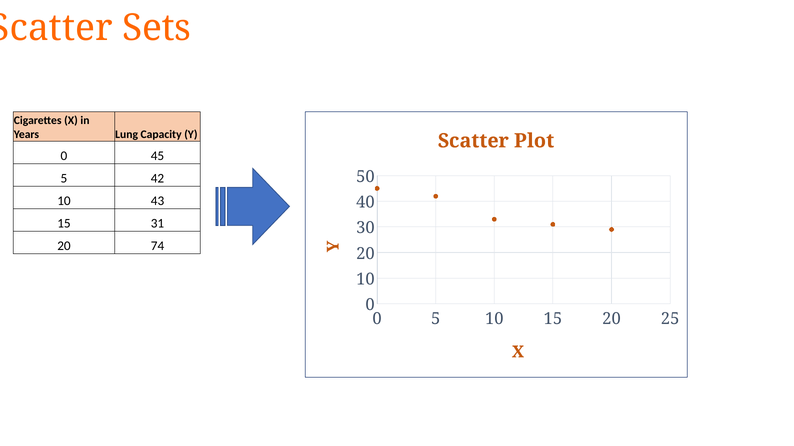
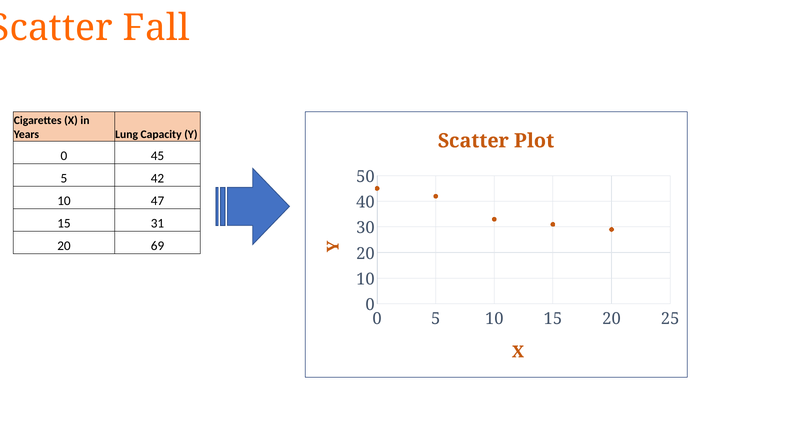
Sets: Sets -> Fall
43: 43 -> 47
74: 74 -> 69
